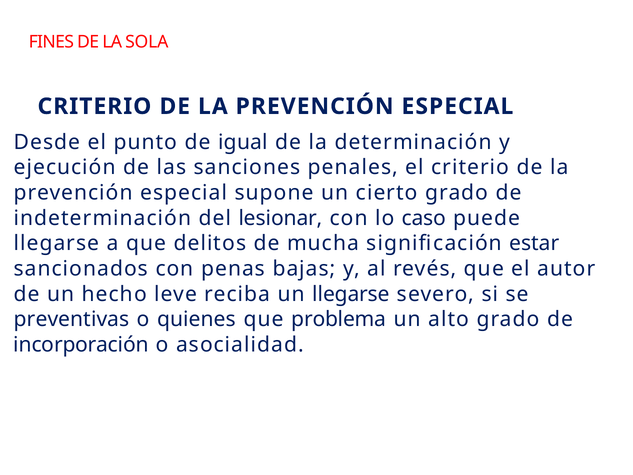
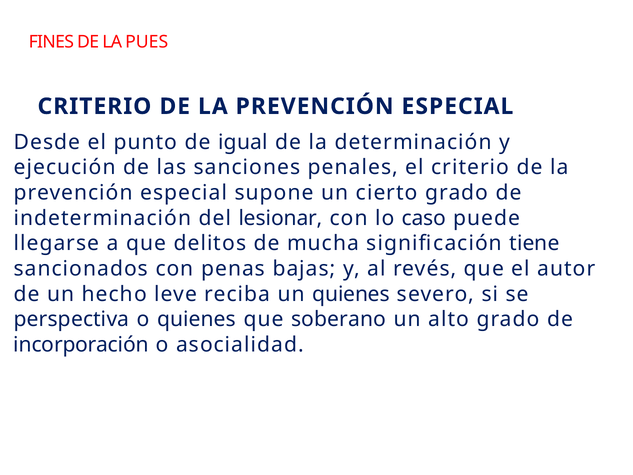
SOLA: SOLA -> PUES
estar: estar -> tiene
un llegarse: llegarse -> quienes
preventivas: preventivas -> perspectiva
problema: problema -> soberano
